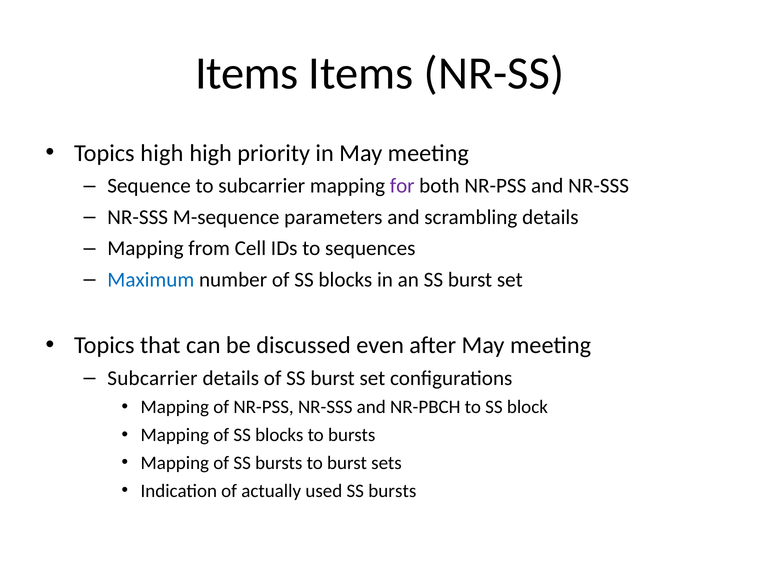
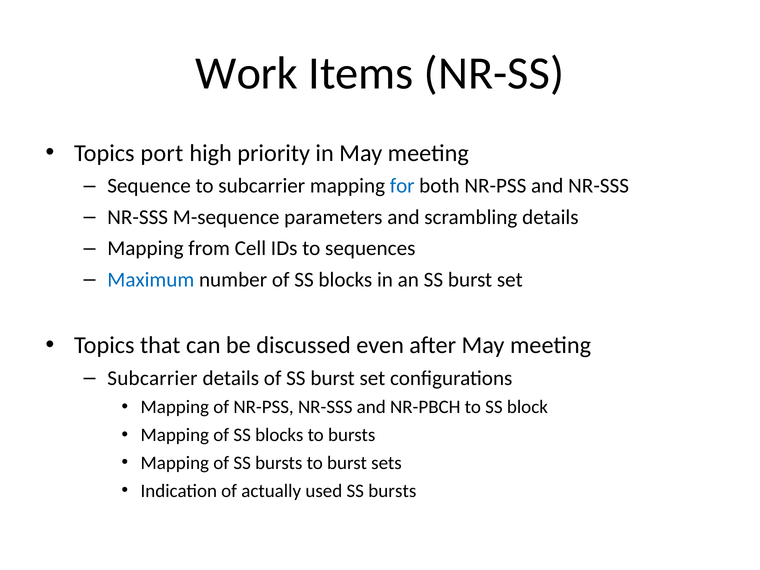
Items at (247, 74): Items -> Work
Topics high: high -> port
for colour: purple -> blue
